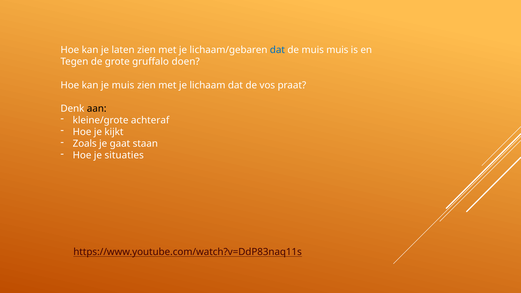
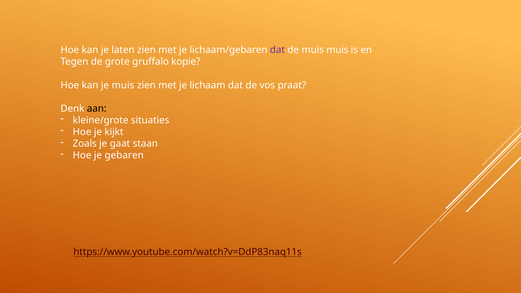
dat at (277, 50) colour: blue -> purple
doen: doen -> kopie
achteraf: achteraf -> situaties
situaties: situaties -> gebaren
